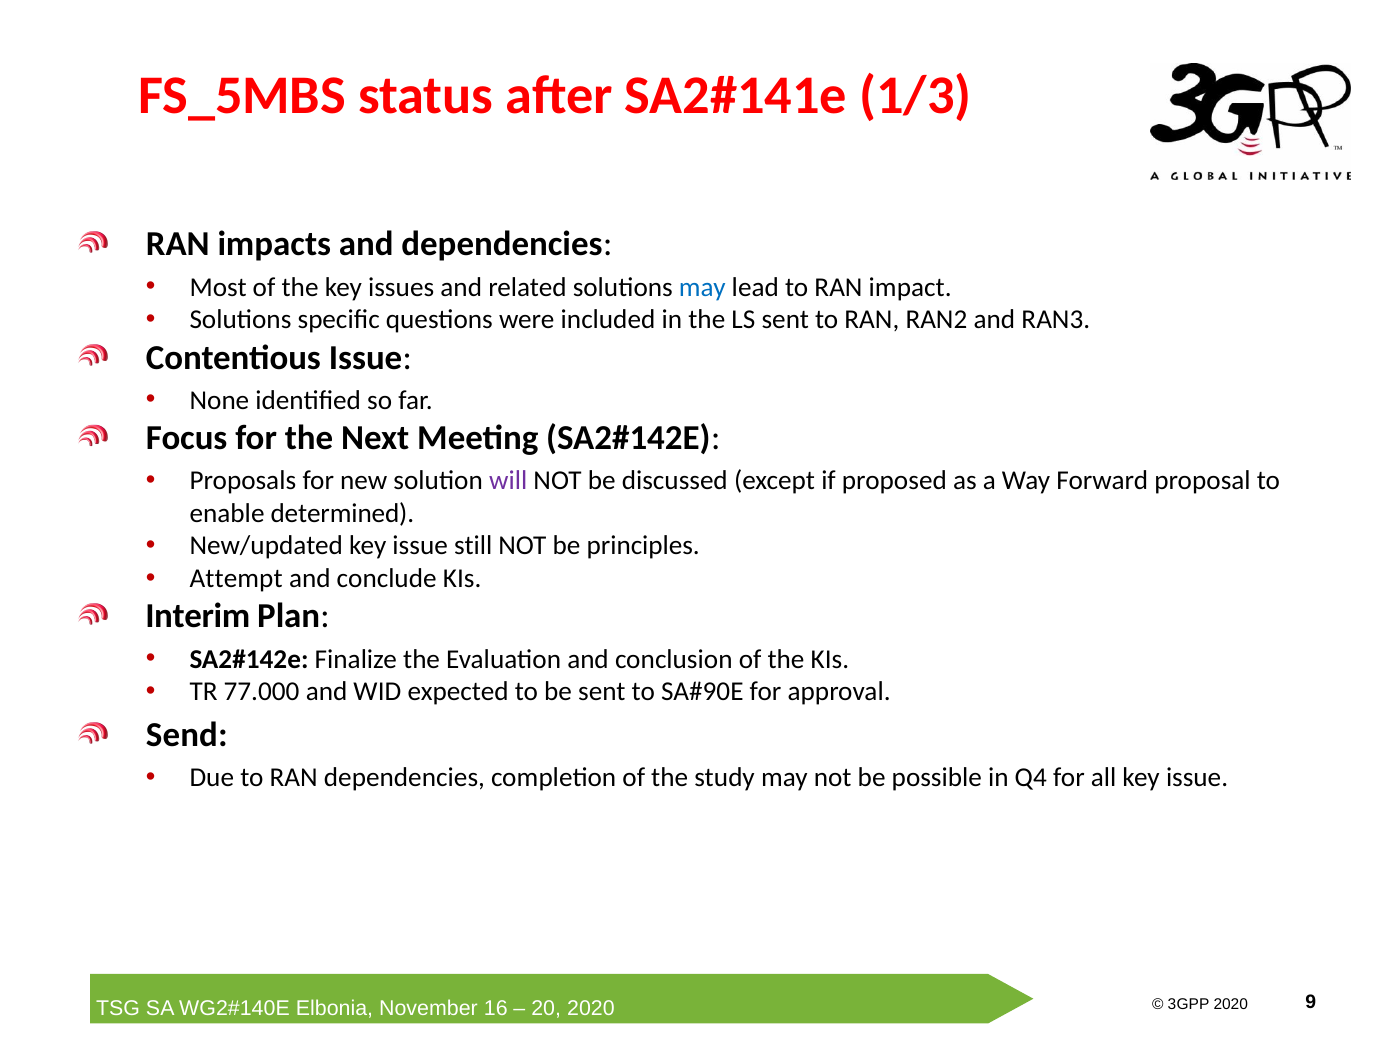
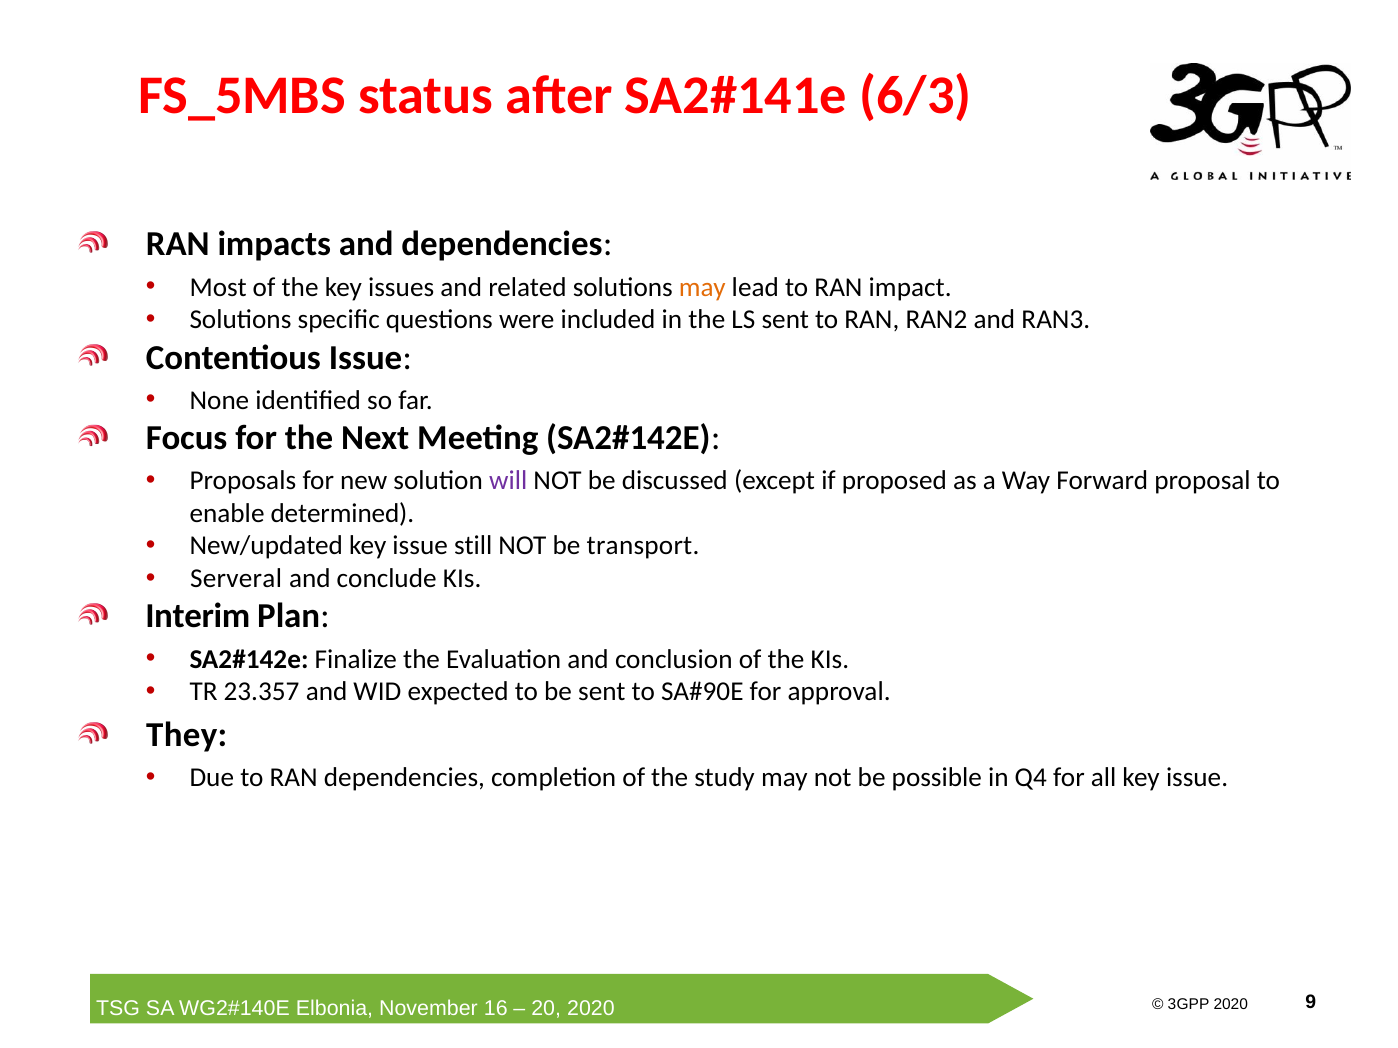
1/3: 1/3 -> 6/3
may at (702, 287) colour: blue -> orange
principles: principles -> transport
Attempt: Attempt -> Serveral
77.000: 77.000 -> 23.357
Send: Send -> They
